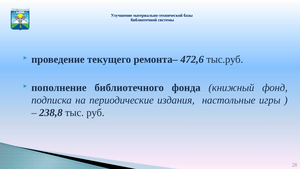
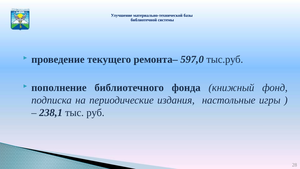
472,6: 472,6 -> 597,0
238,8: 238,8 -> 238,1
